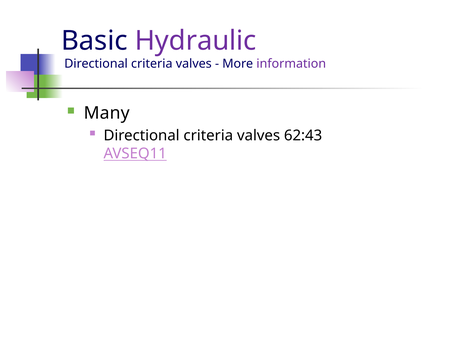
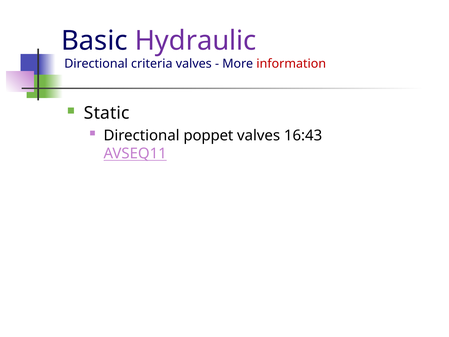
information colour: purple -> red
Many: Many -> Static
criteria at (208, 135): criteria -> poppet
62:43: 62:43 -> 16:43
